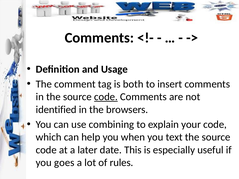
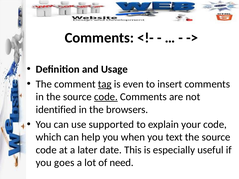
tag underline: none -> present
both: both -> even
combining: combining -> supported
rules: rules -> need
